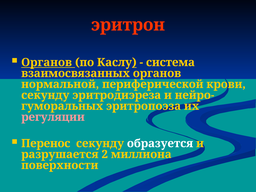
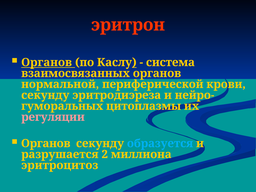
эритропоэза: эритропоэза -> цитоплазмы
Перенос at (46, 143): Перенос -> Органов
образуется colour: white -> light blue
поверхности: поверхности -> эритроцитоз
